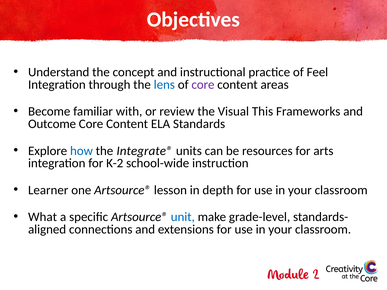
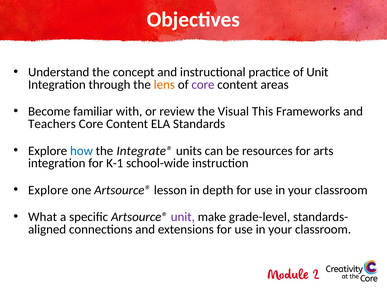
of Feel: Feel -> Unit
lens colour: blue -> orange
Outcome: Outcome -> Teachers
K-2: K-2 -> K-1
Learner at (48, 190): Learner -> Explore
unit at (183, 217) colour: blue -> purple
